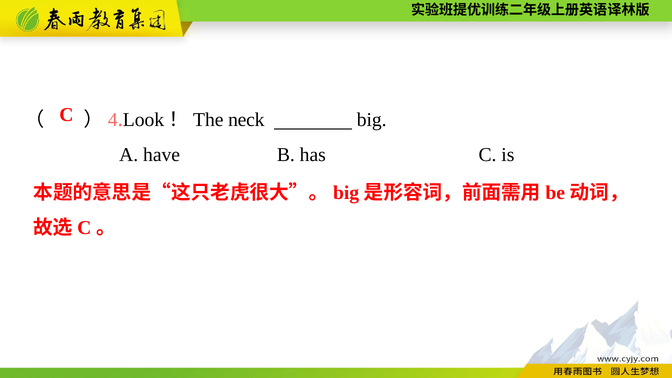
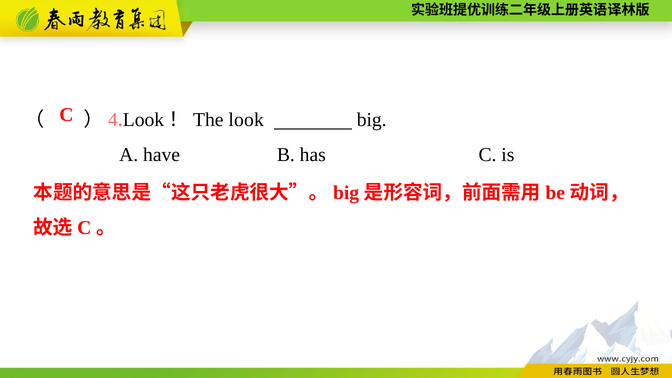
neck at (246, 120): neck -> look
